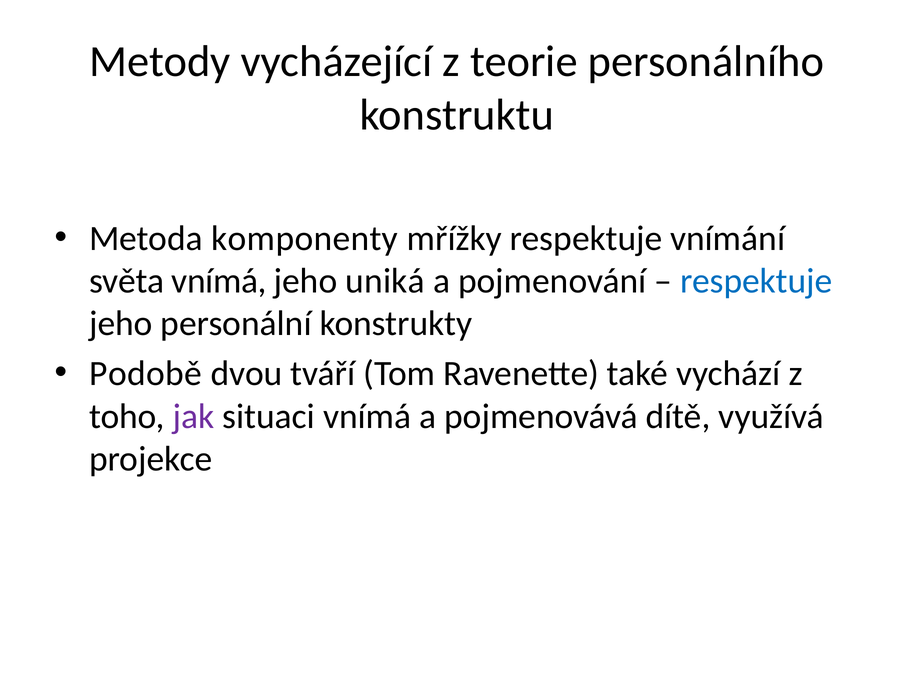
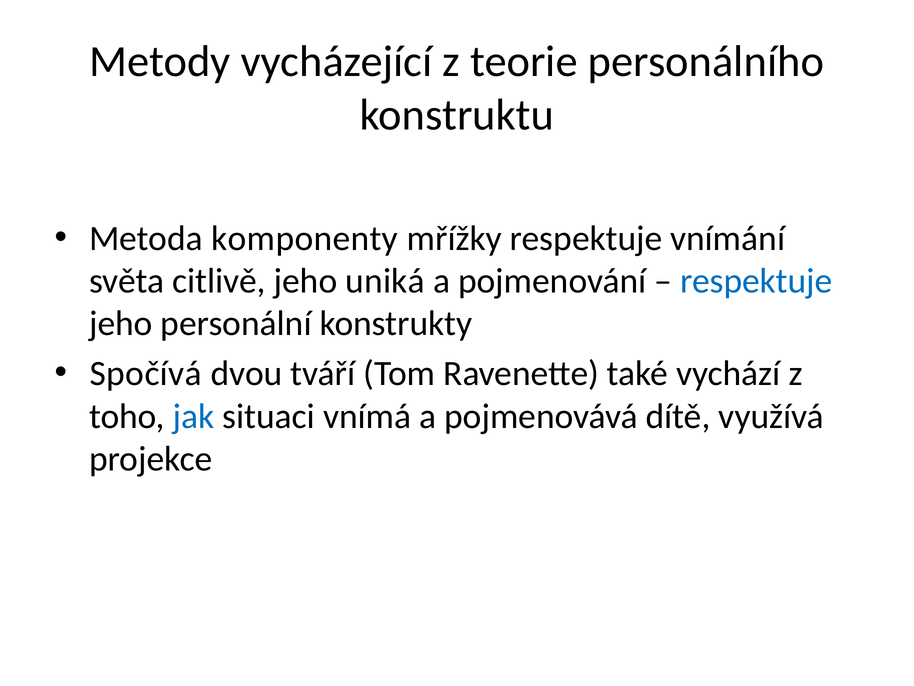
světa vnímá: vnímá -> citlivě
Podobě: Podobě -> Spočívá
jak colour: purple -> blue
